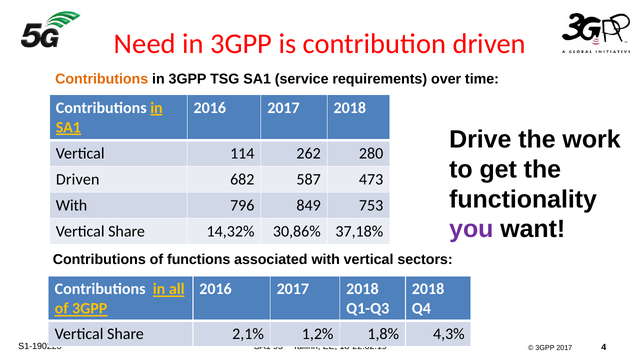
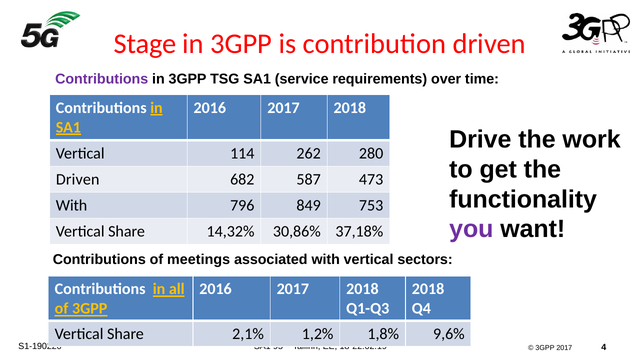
Need: Need -> Stage
Contributions at (102, 79) colour: orange -> purple
functions: functions -> meetings
4,3%: 4,3% -> 9,6%
